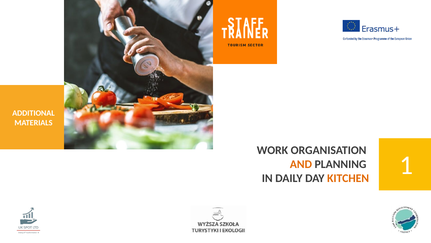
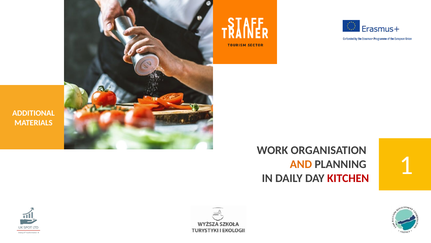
KITCHEN colour: orange -> red
